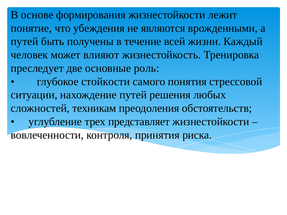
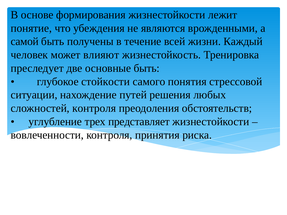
путей at (25, 42): путей -> самой
основные роль: роль -> быть
сложностей техникам: техникам -> контроля
